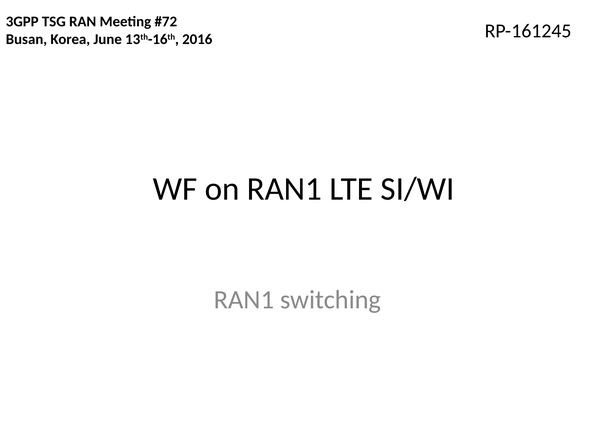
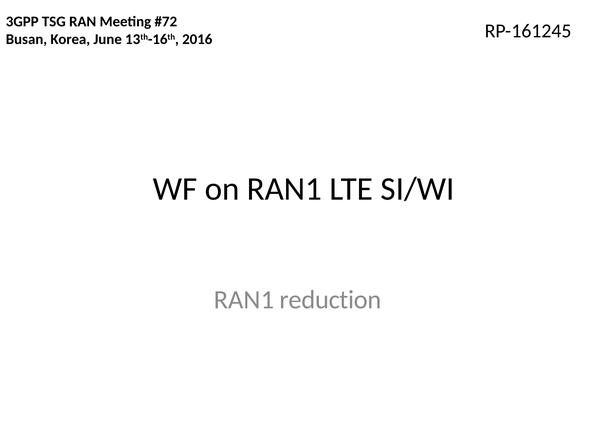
switching: switching -> reduction
